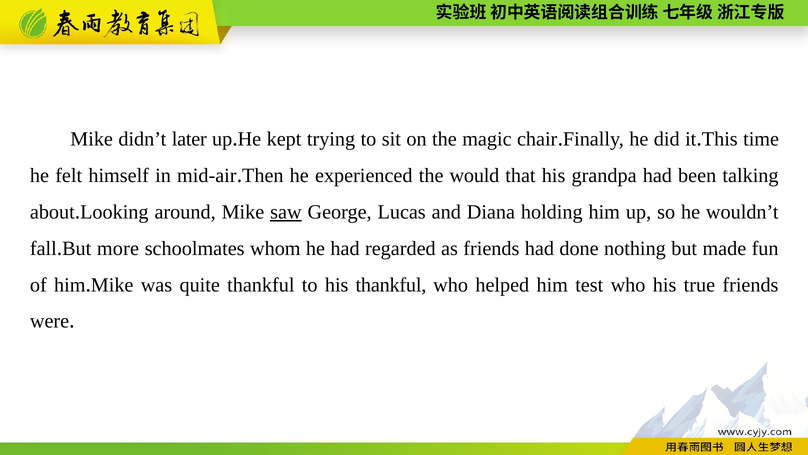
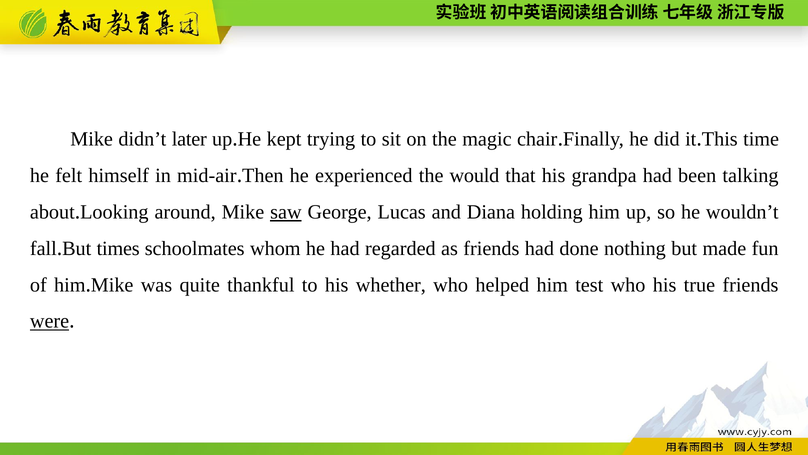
more: more -> times
his thankful: thankful -> whether
were underline: none -> present
